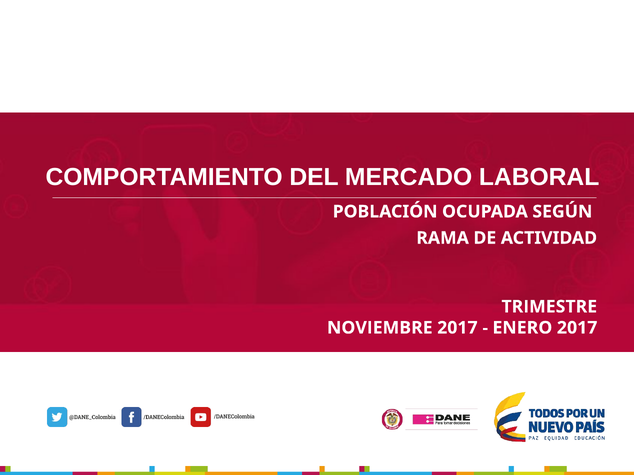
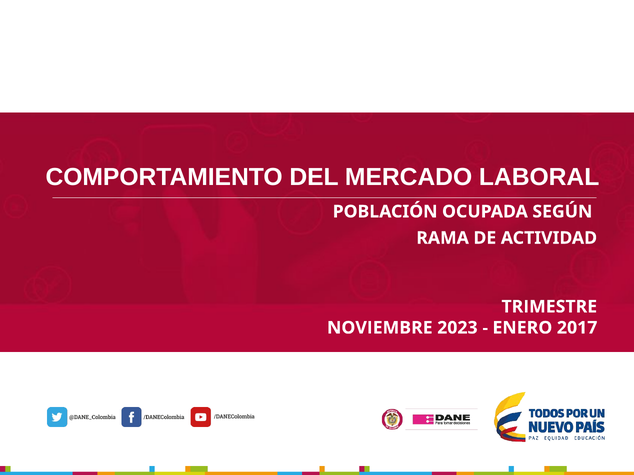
NOVIEMBRE 2017: 2017 -> 2023
